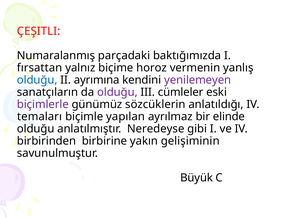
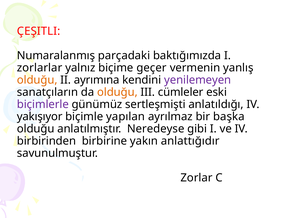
fırsattan: fırsattan -> zorlarlar
horoz: horoz -> geçer
olduğu at (37, 80) colour: blue -> orange
olduğu at (117, 92) colour: purple -> orange
sözcüklerin: sözcüklerin -> sertleşmişti
temaları: temaları -> yakışıyor
elinde: elinde -> başka
gelişiminin: gelişiminin -> anlattığıdır
Büyük: Büyük -> Zorlar
